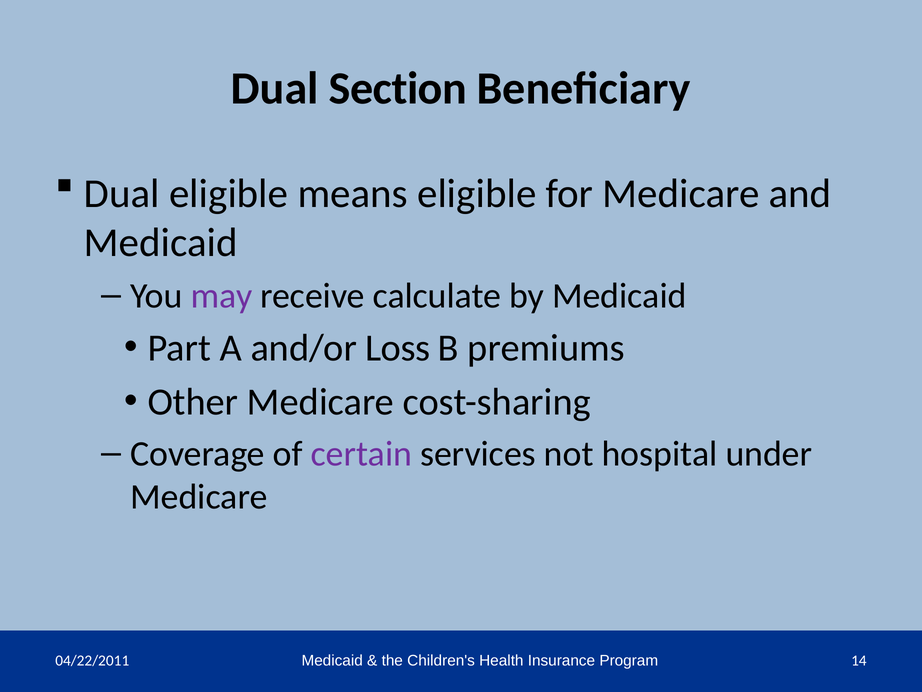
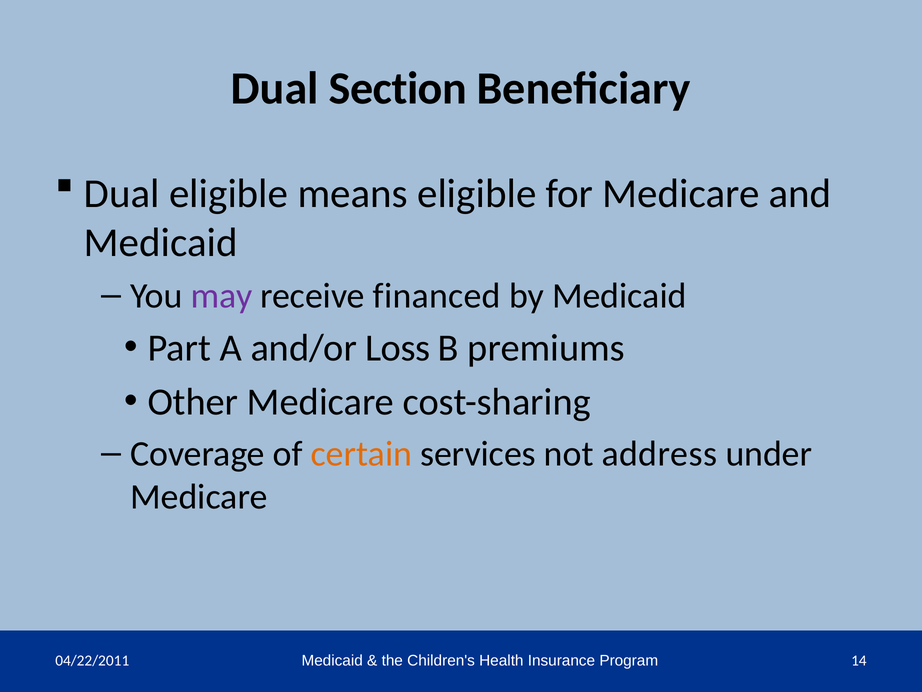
calculate: calculate -> financed
certain colour: purple -> orange
hospital: hospital -> address
